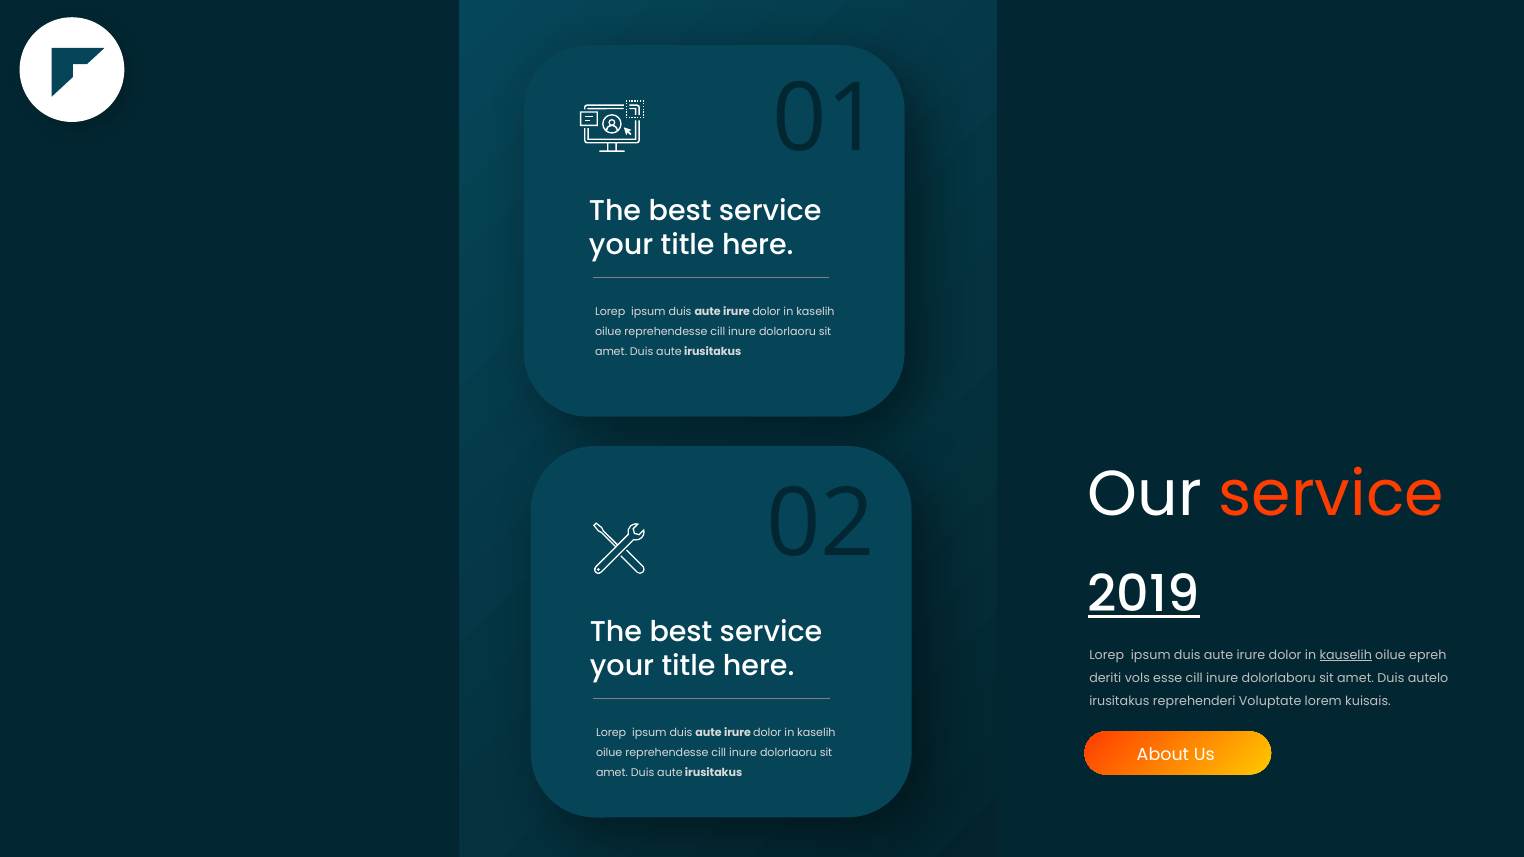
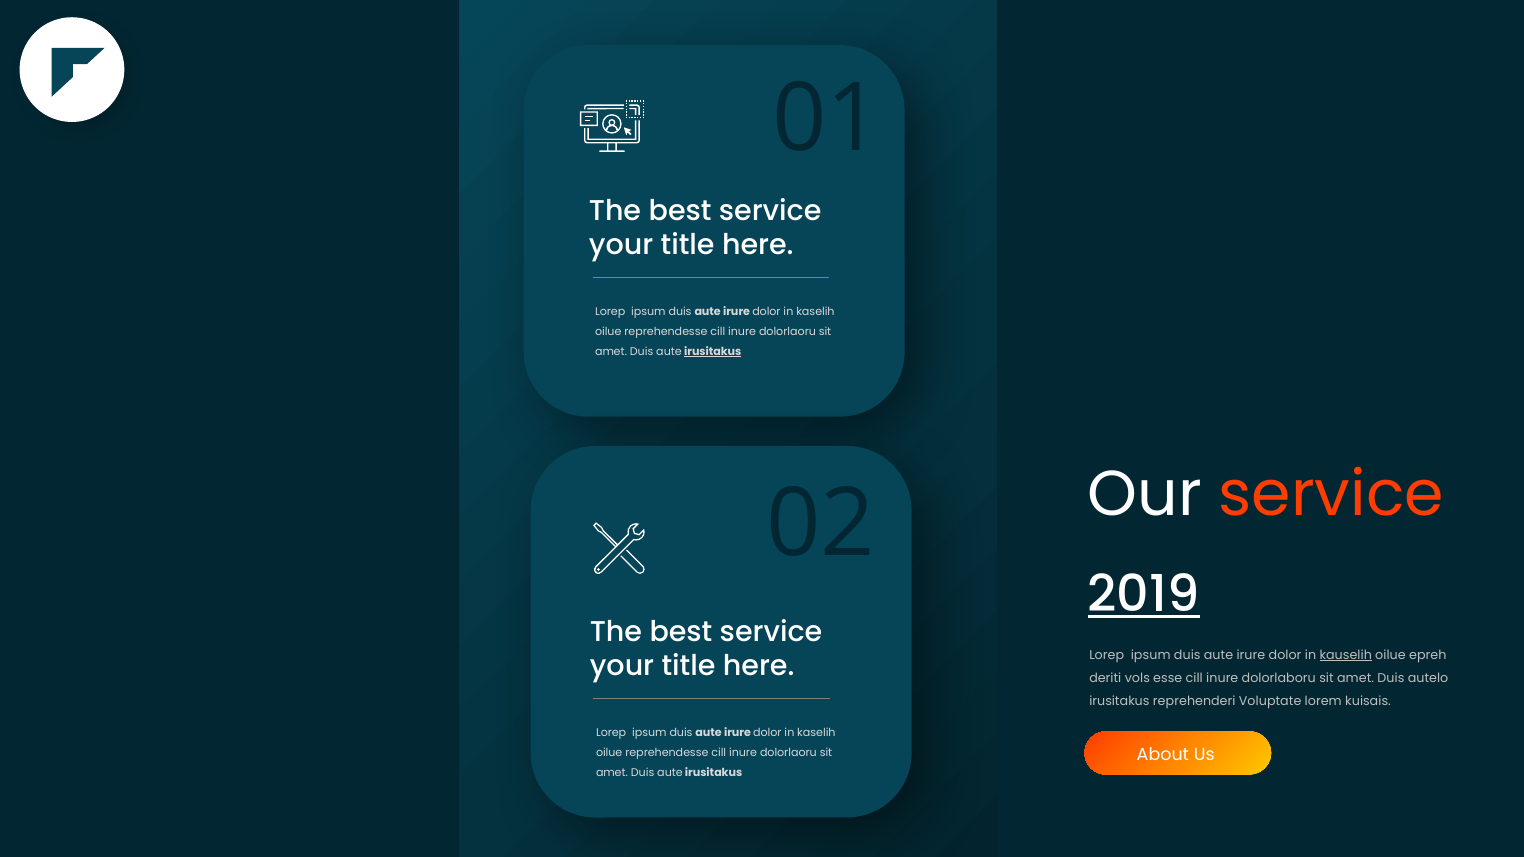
irusitakus at (713, 352) underline: none -> present
